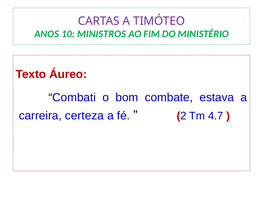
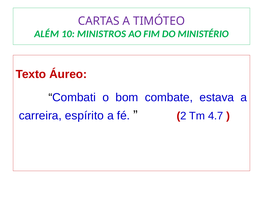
ANOS: ANOS -> ALÉM
certeza: certeza -> espírito
